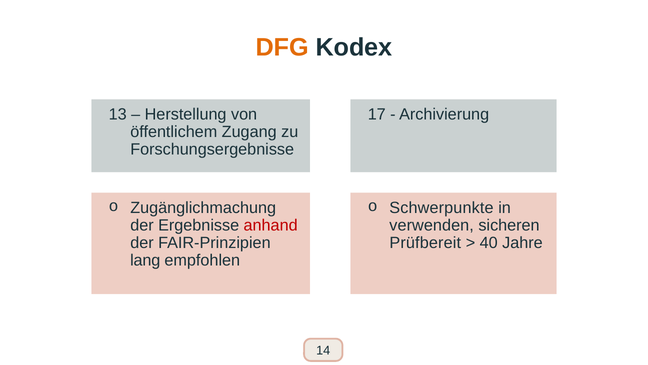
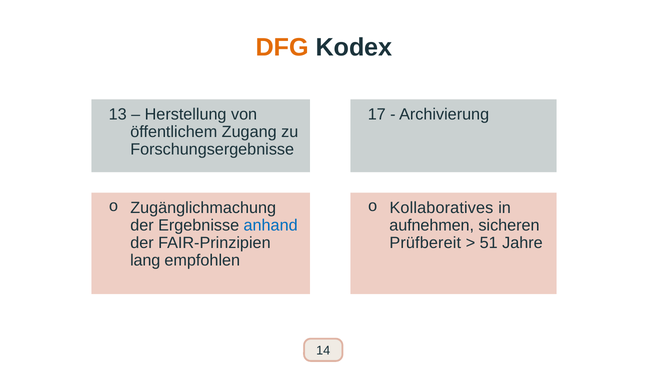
Schwerpunkte: Schwerpunkte -> Kollaboratives
anhand colour: red -> blue
verwenden: verwenden -> aufnehmen
40: 40 -> 51
